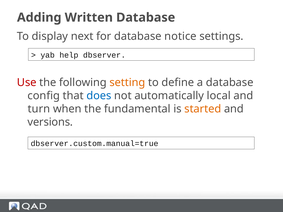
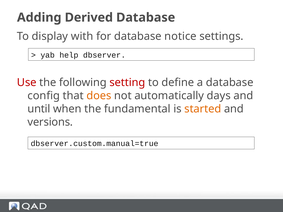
Written: Written -> Derived
next: next -> with
setting colour: orange -> red
does colour: blue -> orange
local: local -> days
turn: turn -> until
